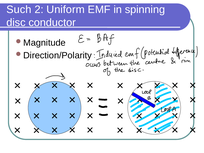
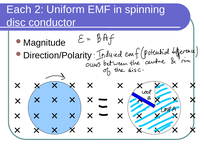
Such: Such -> Each
